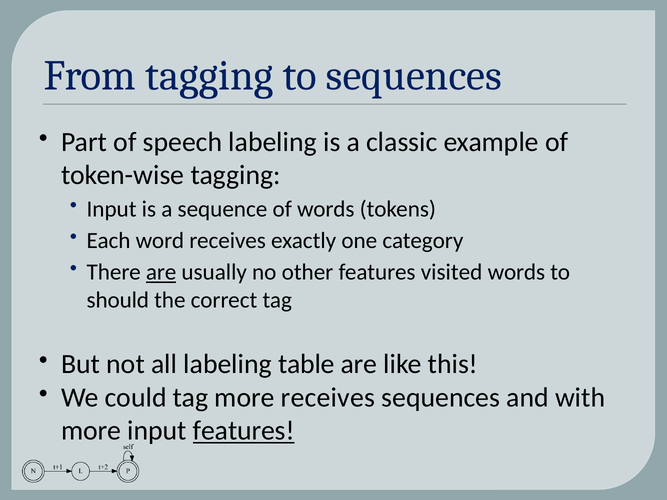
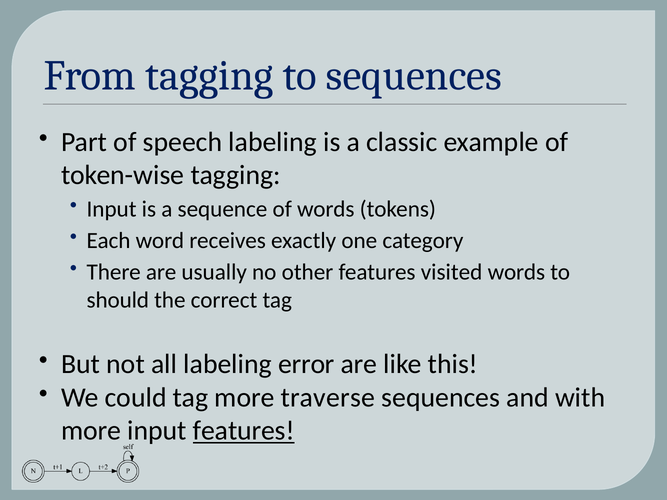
are at (161, 272) underline: present -> none
table: table -> error
more receives: receives -> traverse
